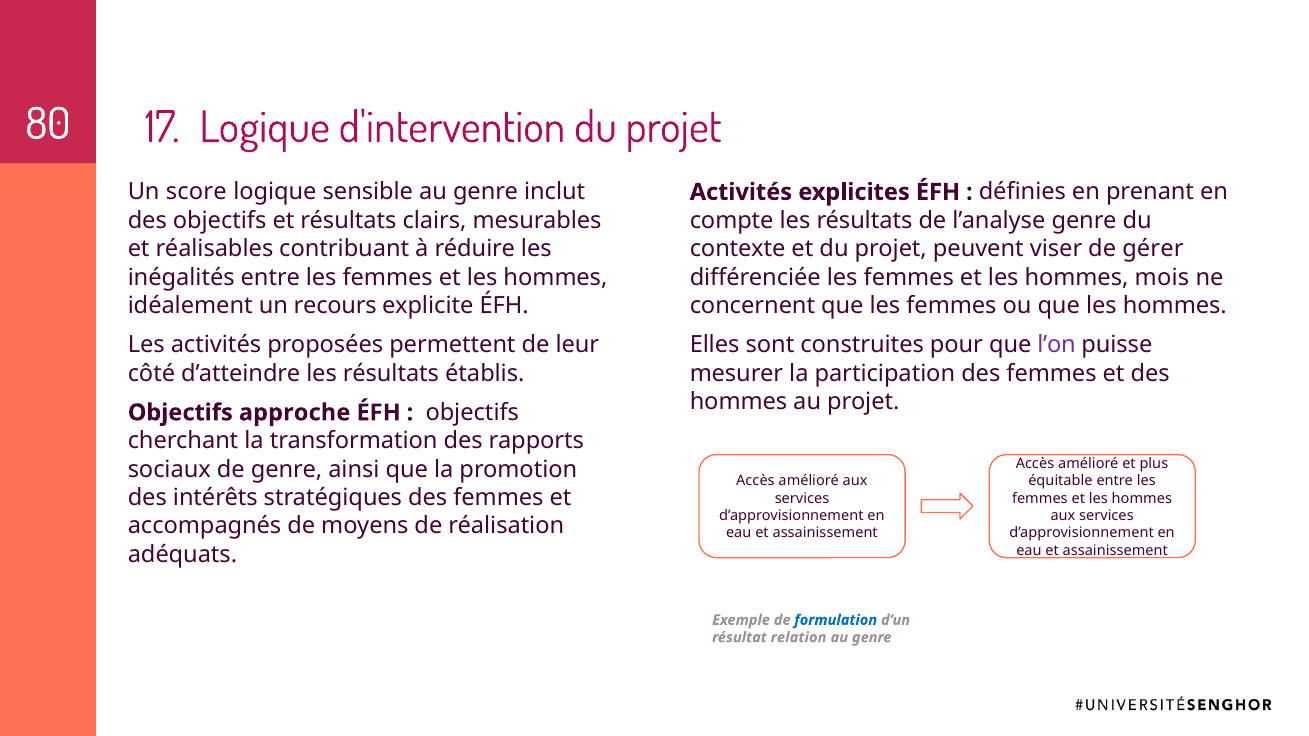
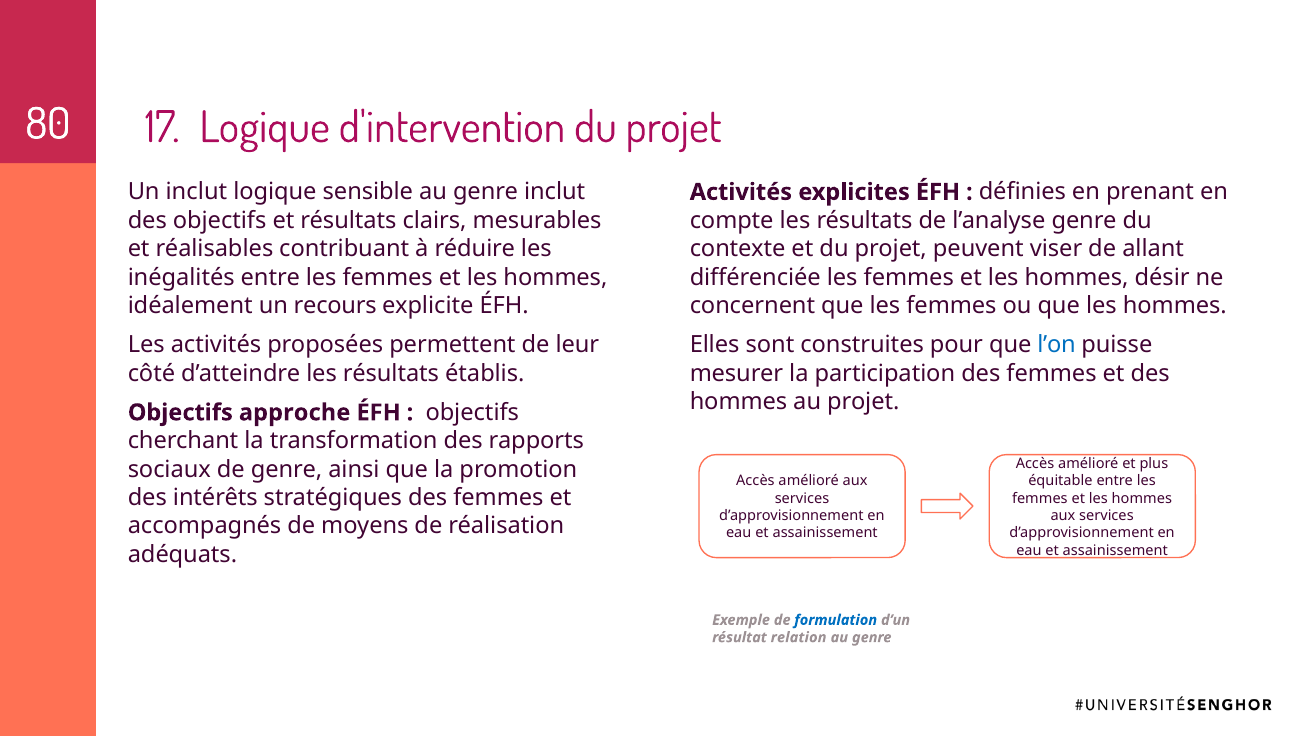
Un score: score -> inclut
gérer: gérer -> allant
mois: mois -> désir
l’on colour: purple -> blue
